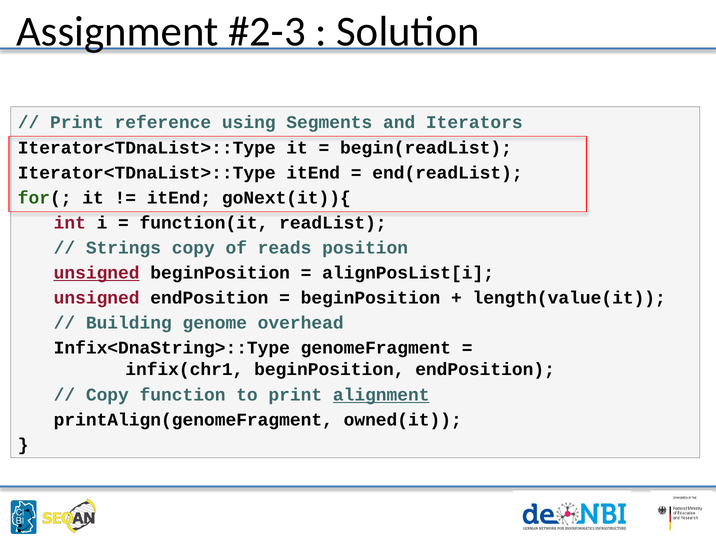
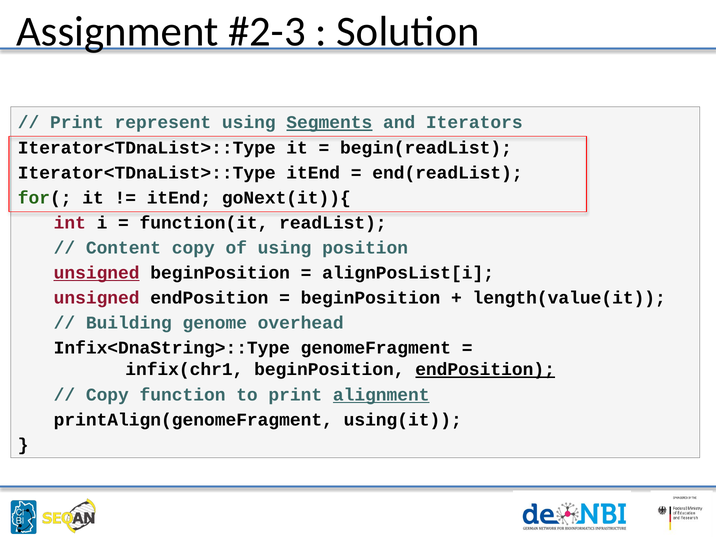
reference: reference -> represent
Segments underline: none -> present
Strings: Strings -> Content
of reads: reads -> using
endPosition at (485, 370) underline: none -> present
owned(it: owned(it -> using(it
